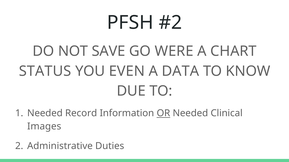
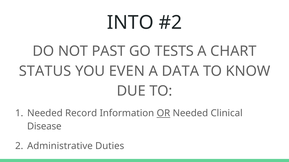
PFSH: PFSH -> INTO
SAVE: SAVE -> PAST
WERE: WERE -> TESTS
Images: Images -> Disease
